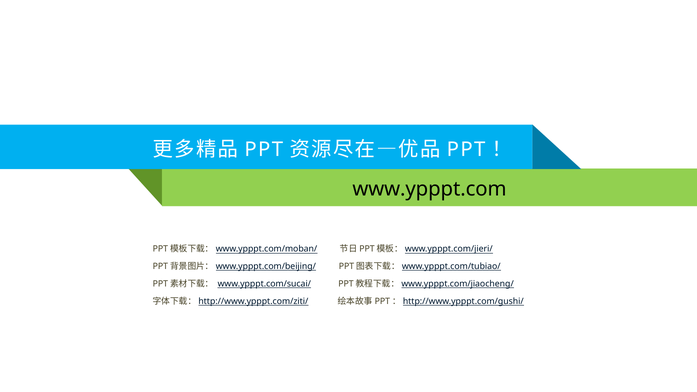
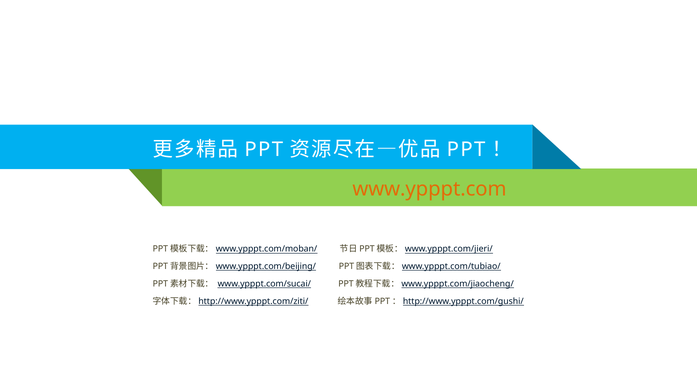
www.ypppt.com colour: black -> orange
